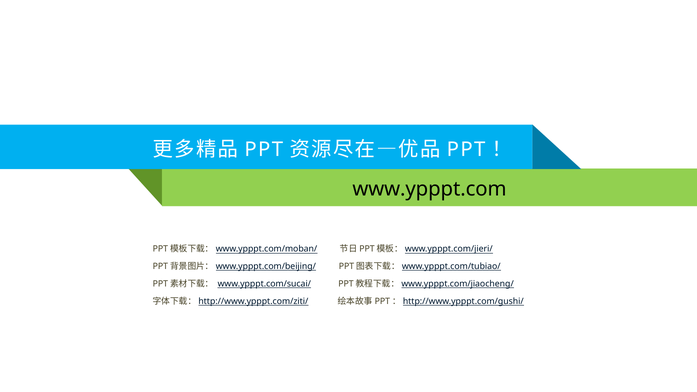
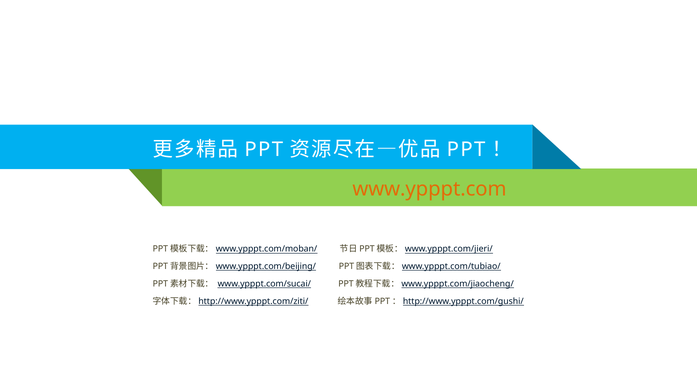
www.ypppt.com colour: black -> orange
